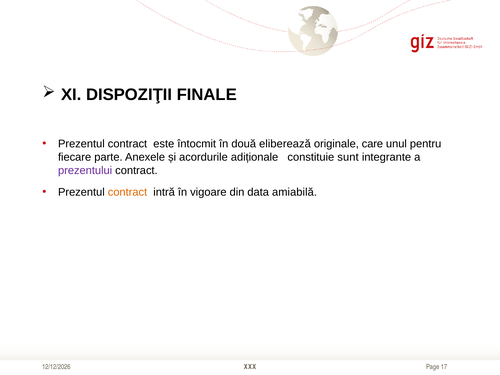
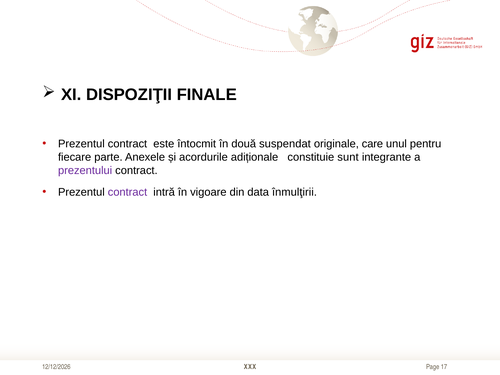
eliberează: eliberează -> suspendat
contract at (127, 192) colour: orange -> purple
amiabilă: amiabilă -> înmulţirii
